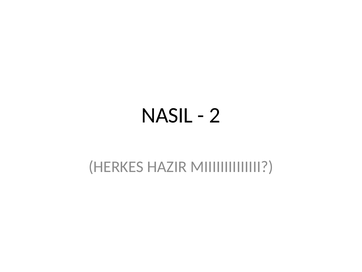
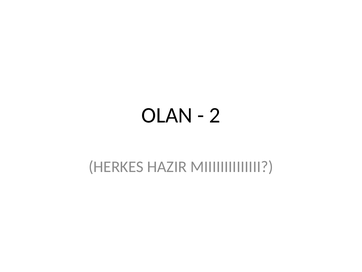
NASIL: NASIL -> OLAN
